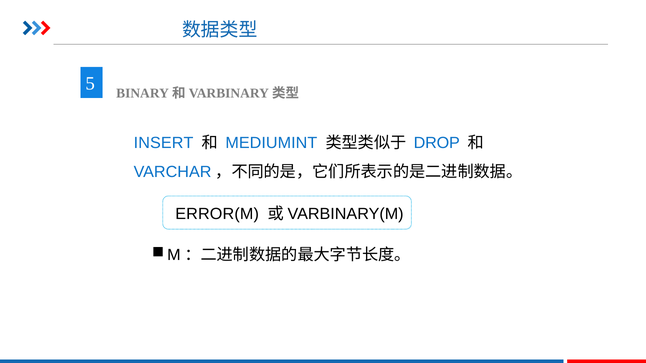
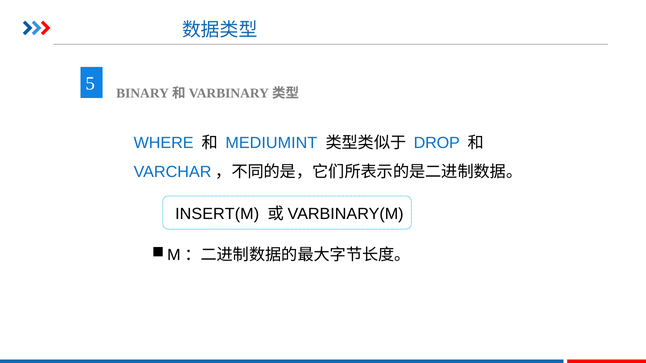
INSERT: INSERT -> WHERE
ERROR(M: ERROR(M -> INSERT(M
